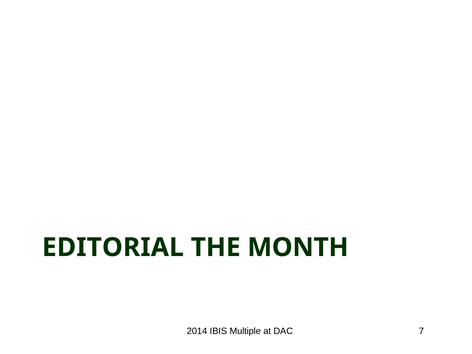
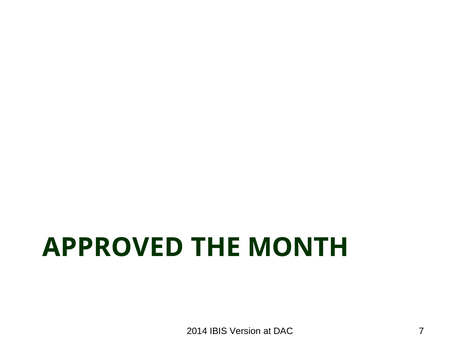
EDITORIAL: EDITORIAL -> APPROVED
Multiple: Multiple -> Version
